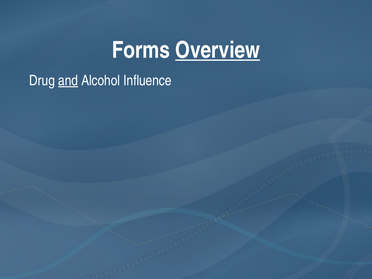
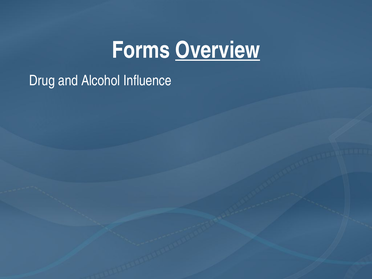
and underline: present -> none
